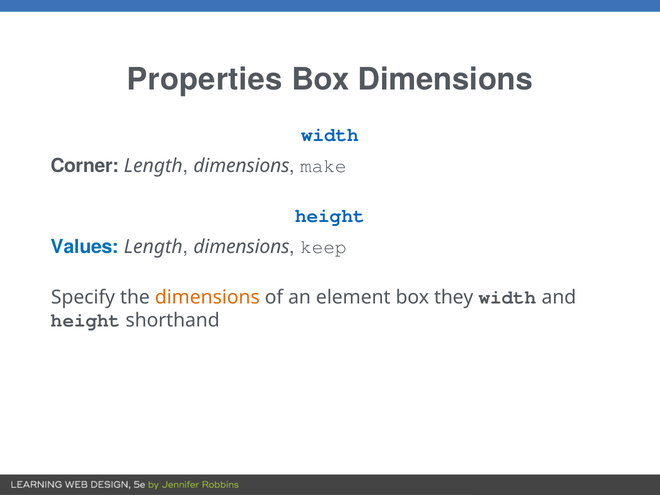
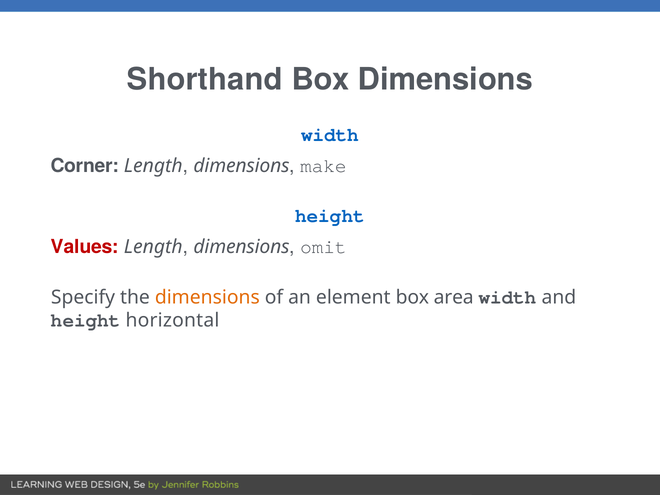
Properties: Properties -> Shorthand
Values colour: blue -> red
keep: keep -> omit
they: they -> area
shorthand: shorthand -> horizontal
